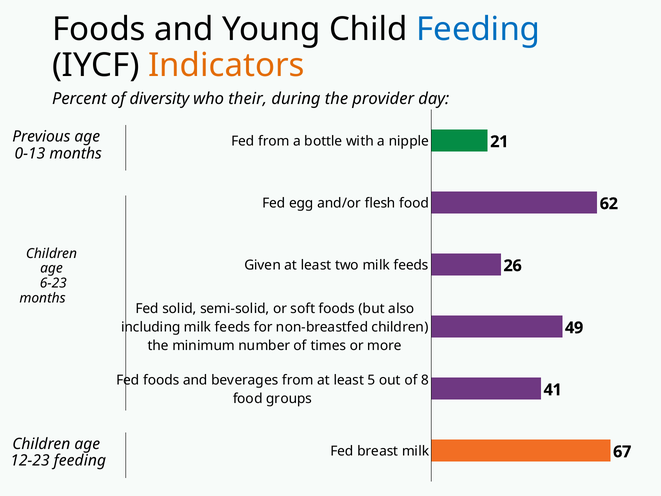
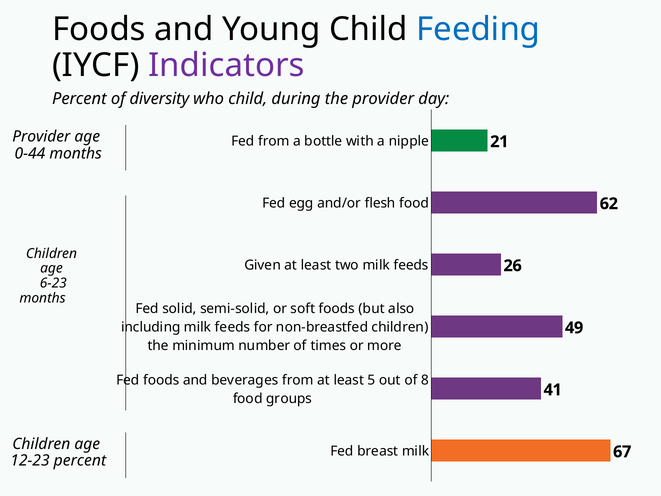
Indicators colour: orange -> purple
who their: their -> child
Previous at (41, 137): Previous -> Provider
0-13: 0-13 -> 0-44
12-23 feeding: feeding -> percent
